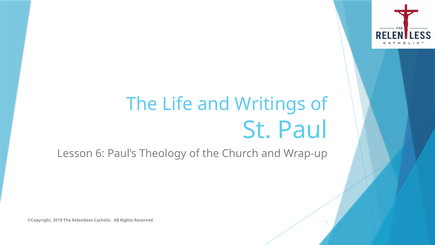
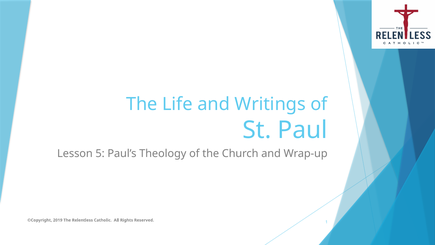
6: 6 -> 5
